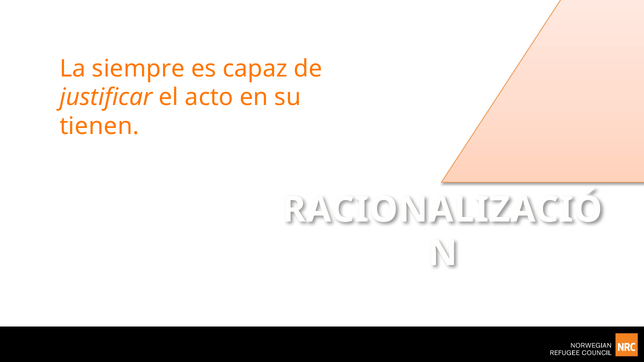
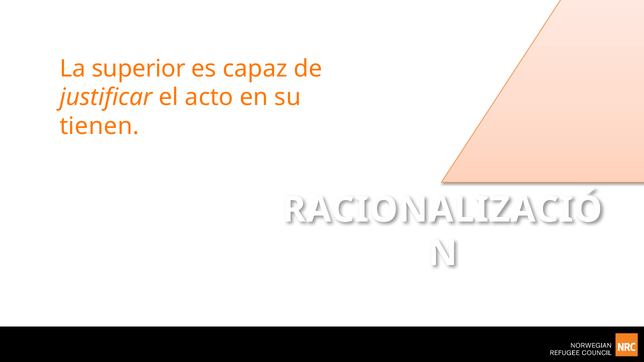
siempre: siempre -> superior
